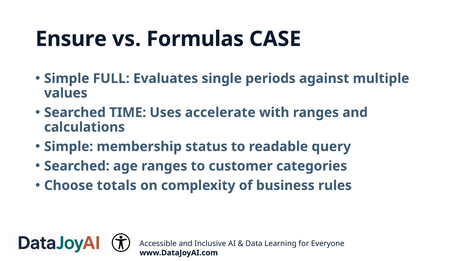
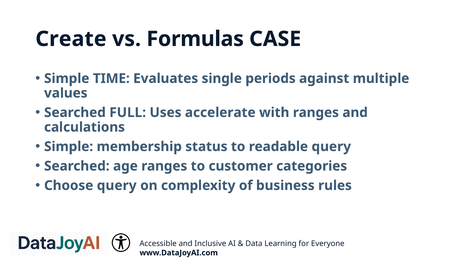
Ensure: Ensure -> Create
FULL: FULL -> TIME
TIME: TIME -> FULL
Choose totals: totals -> query
